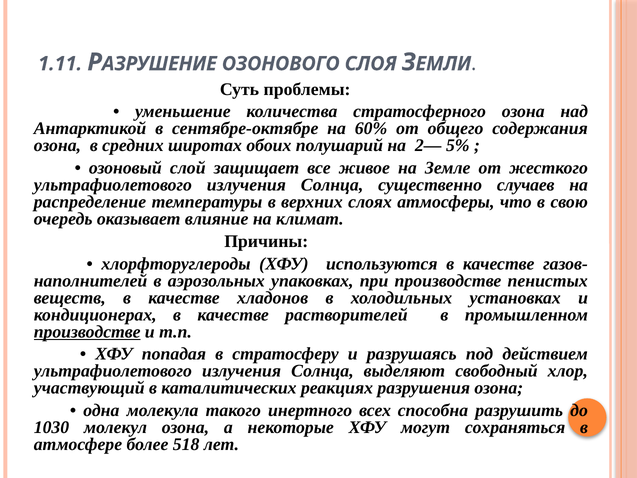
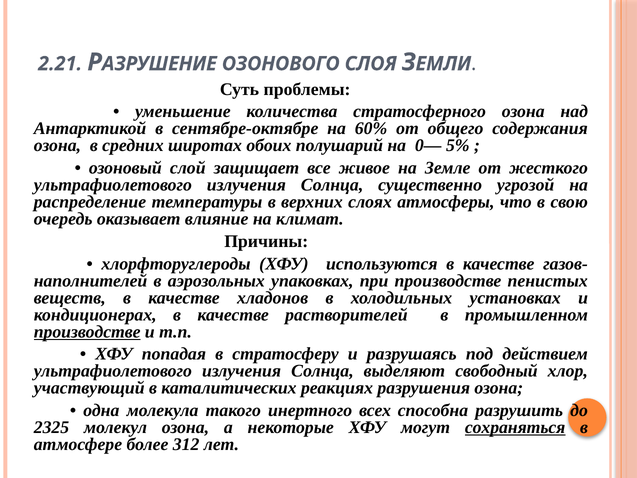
1.11: 1.11 -> 2.21
2—: 2— -> 0—
случаев: случаев -> угрозой
1030: 1030 -> 2325
сохраняться underline: none -> present
518: 518 -> 312
